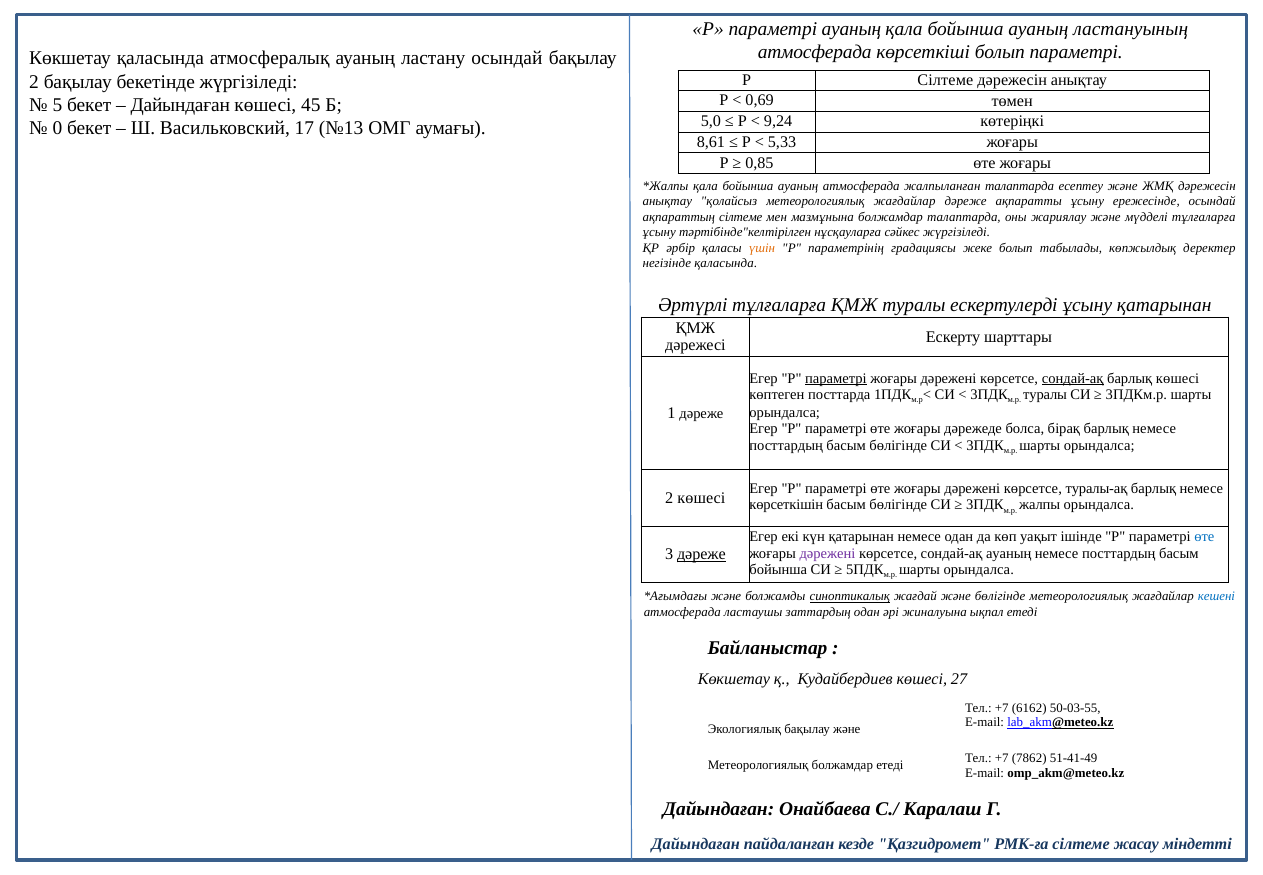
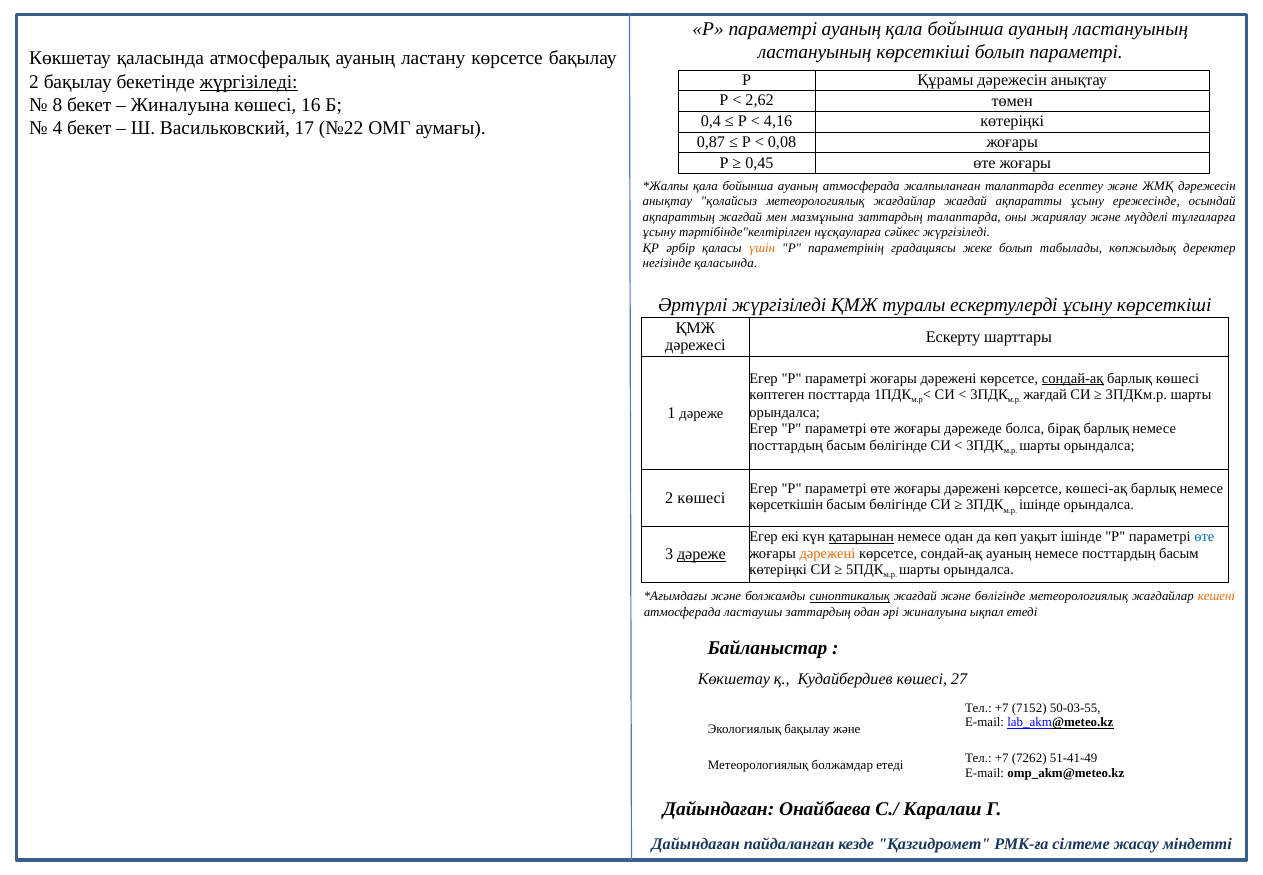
атмосферада at (815, 52): атмосферада -> ластануының
ластану осындай: осындай -> көрсетсе
жүргізіледі at (249, 82) underline: none -> present
Р Сілтеме: Сілтеме -> Құрамы
0,69: 0,69 -> 2,62
5: 5 -> 8
Дайындаған at (180, 105): Дайындаған -> Жиналуына
45: 45 -> 16
5,0: 5,0 -> 0,4
9,24: 9,24 -> 4,16
0: 0 -> 4
№13: №13 -> №22
8,61: 8,61 -> 0,87
5,33: 5,33 -> 0,08
0,85: 0,85 -> 0,45
жағдайлар дәреже: дәреже -> жағдай
ақпараттың сілтеме: сілтеме -> жағдай
мазмұнына болжамдар: болжамдар -> заттардың
Әртүрлі тұлғаларға: тұлғаларға -> жүргізіледі
ұсыну қатарынан: қатарынан -> көрсеткіші
параметрі at (836, 378) underline: present -> none
туралы at (1045, 394): туралы -> жағдай
туралы-ақ: туралы-ақ -> көшесі-ақ
жалпы at (1040, 504): жалпы -> ішінде
қатарынан at (861, 537) underline: none -> present
дәрежені at (827, 553) colour: purple -> orange
бойынша at (778, 569): бойынша -> көтеріңкі
кешені colour: blue -> orange
6162: 6162 -> 7152
7862: 7862 -> 7262
